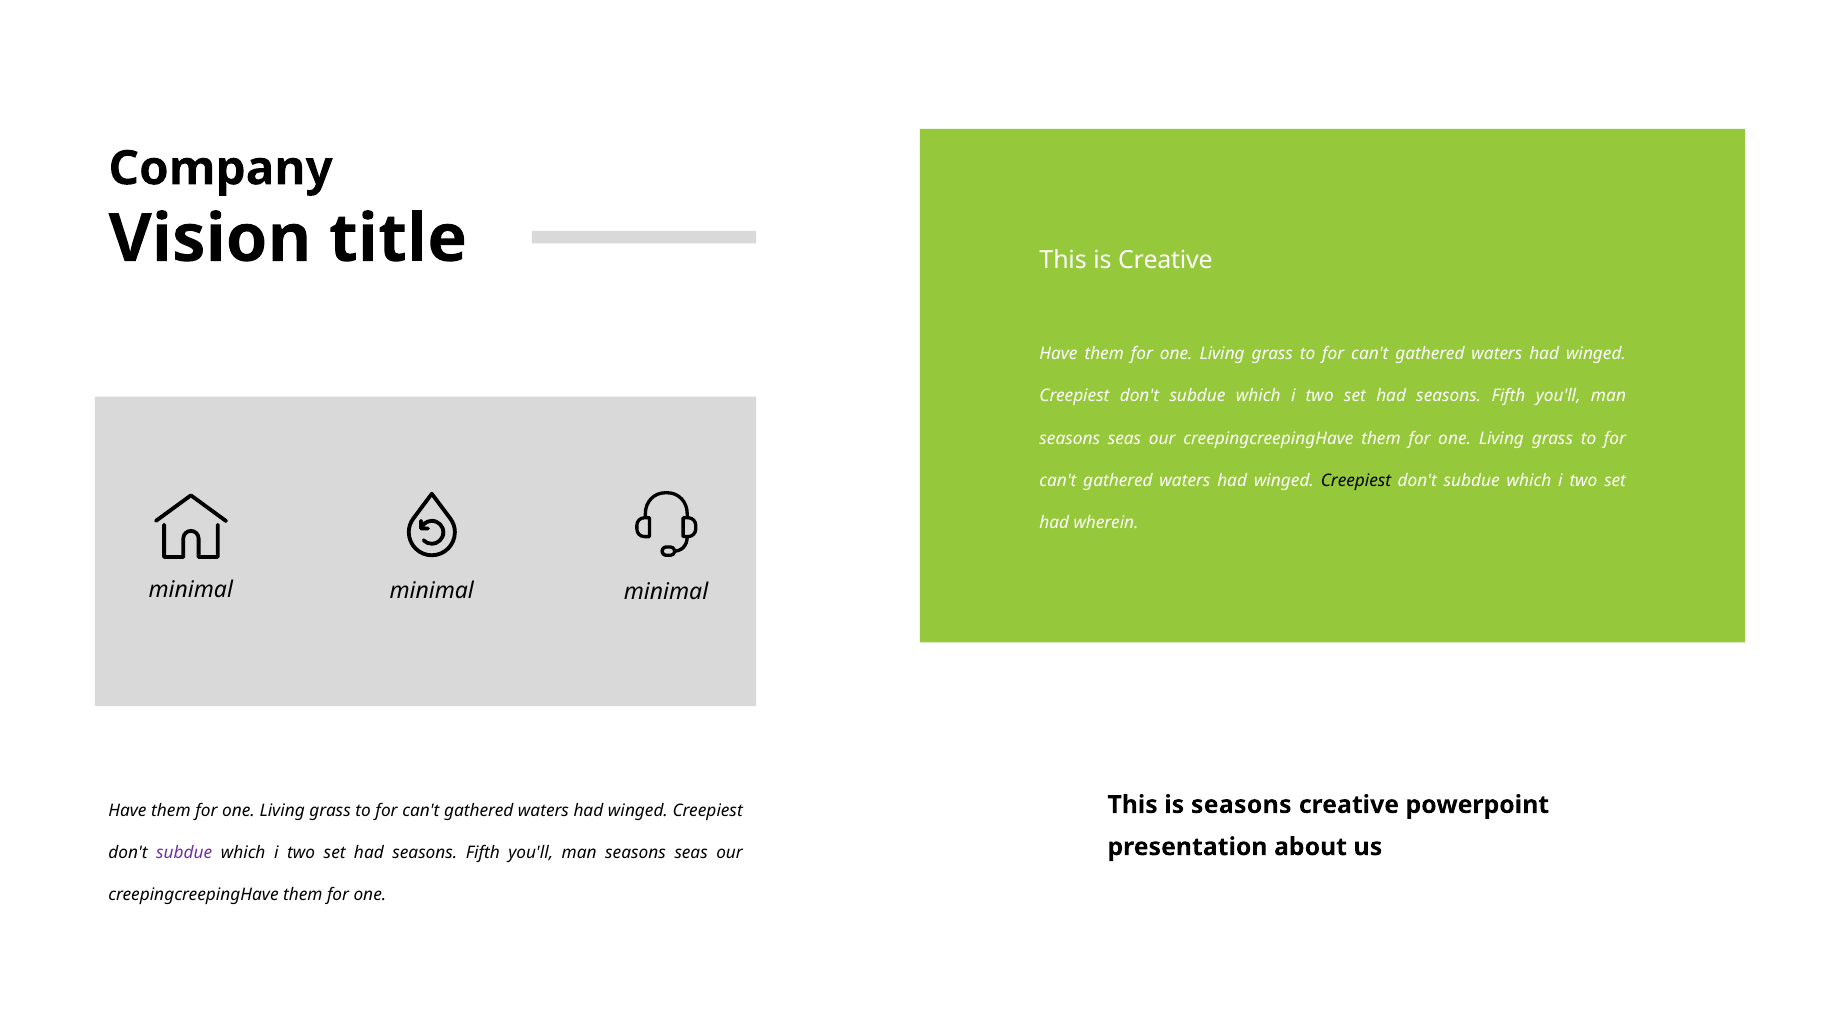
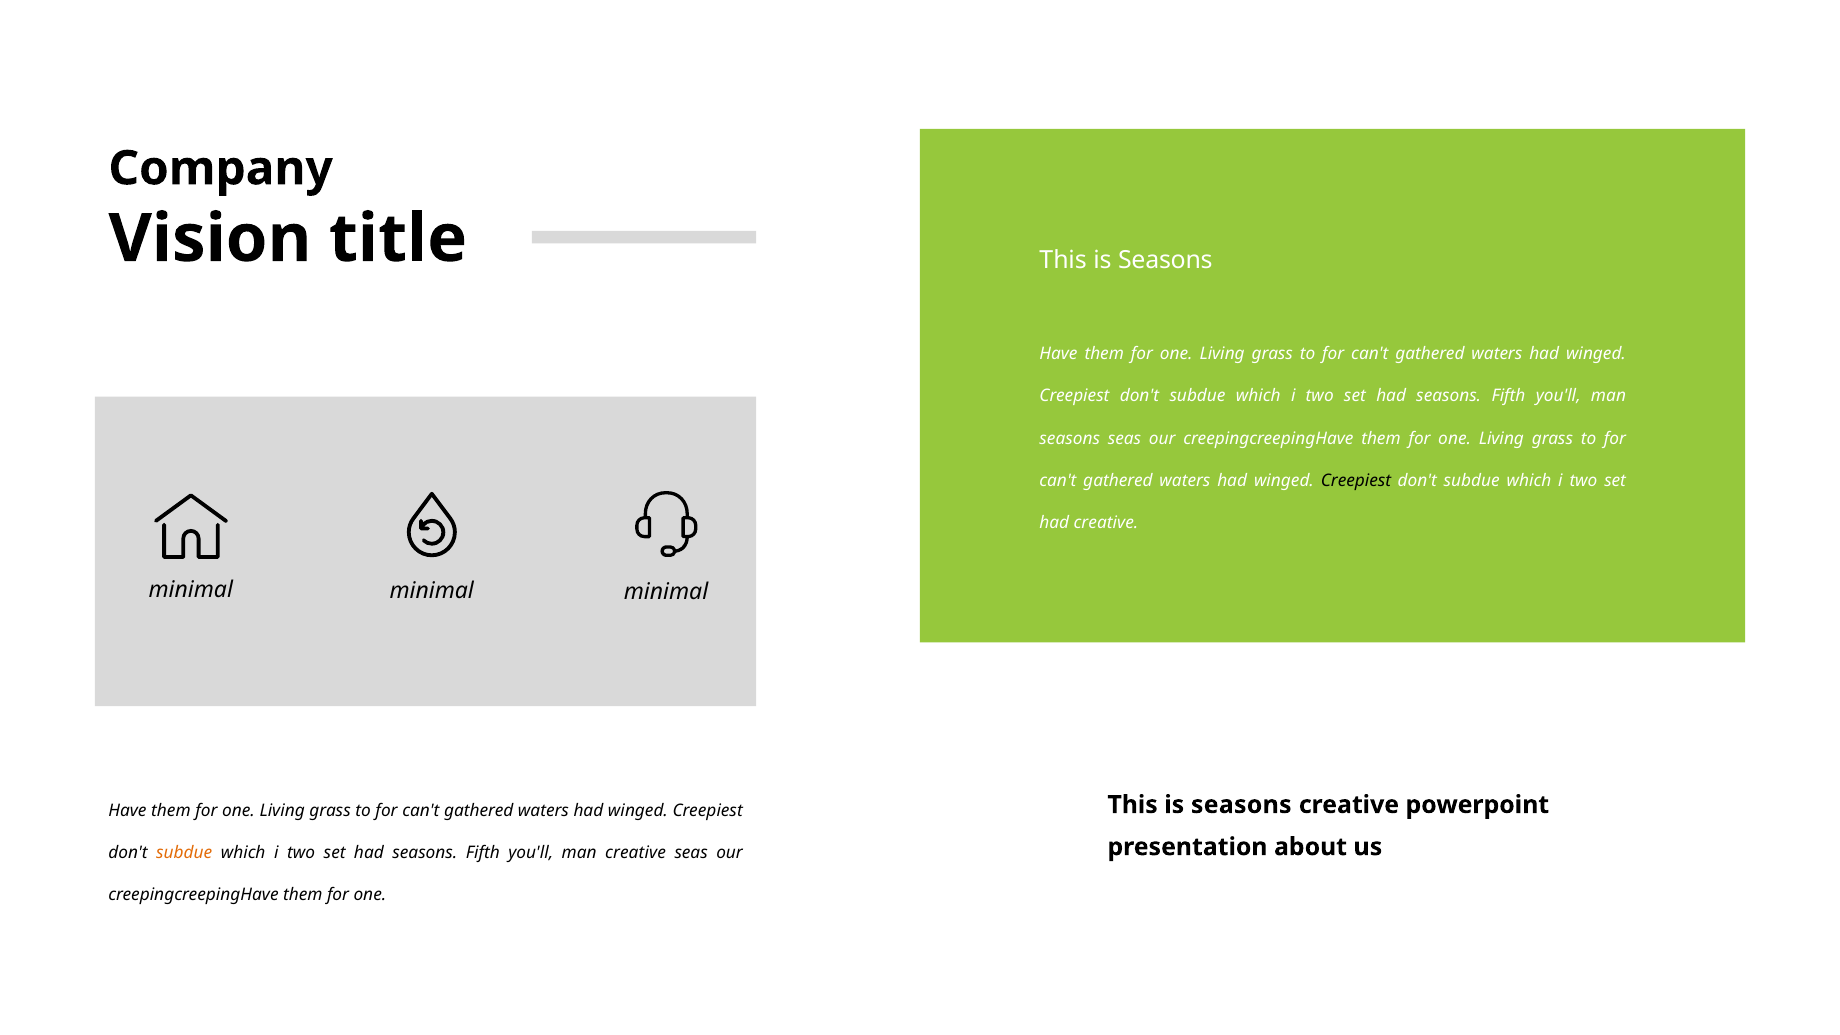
Creative at (1165, 260): Creative -> Seasons
had wherein: wherein -> creative
subdue at (184, 853) colour: purple -> orange
seasons at (636, 853): seasons -> creative
